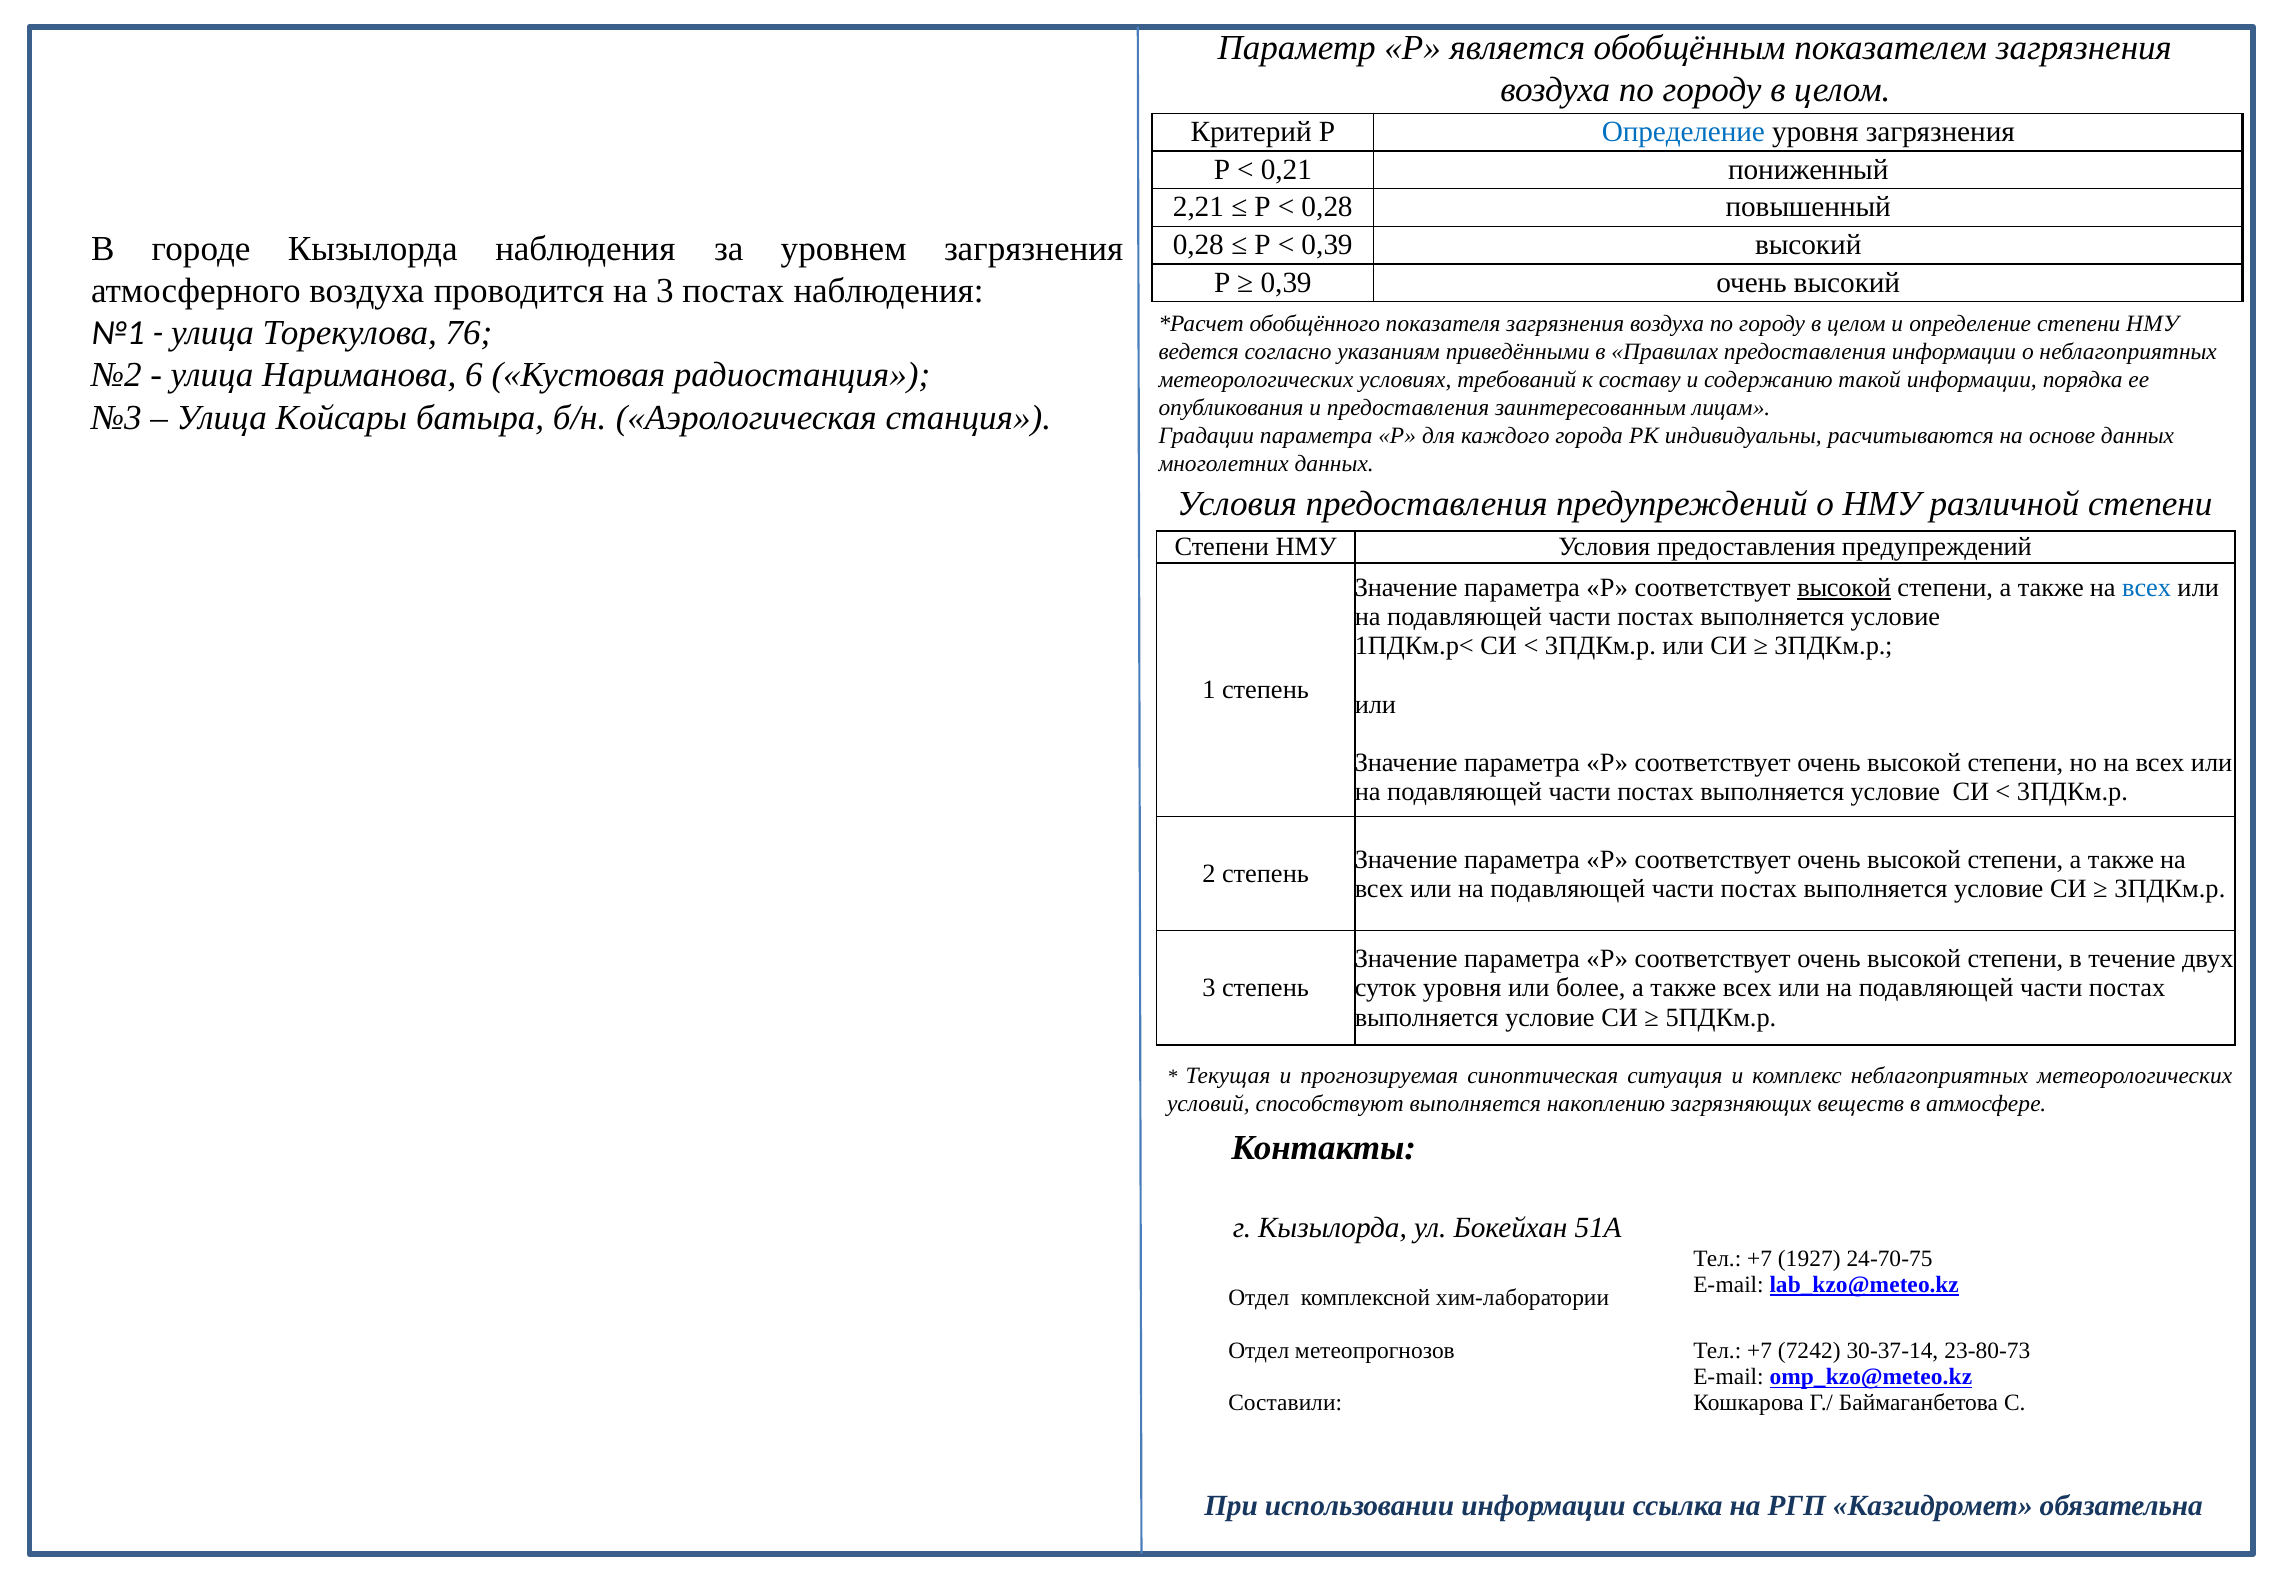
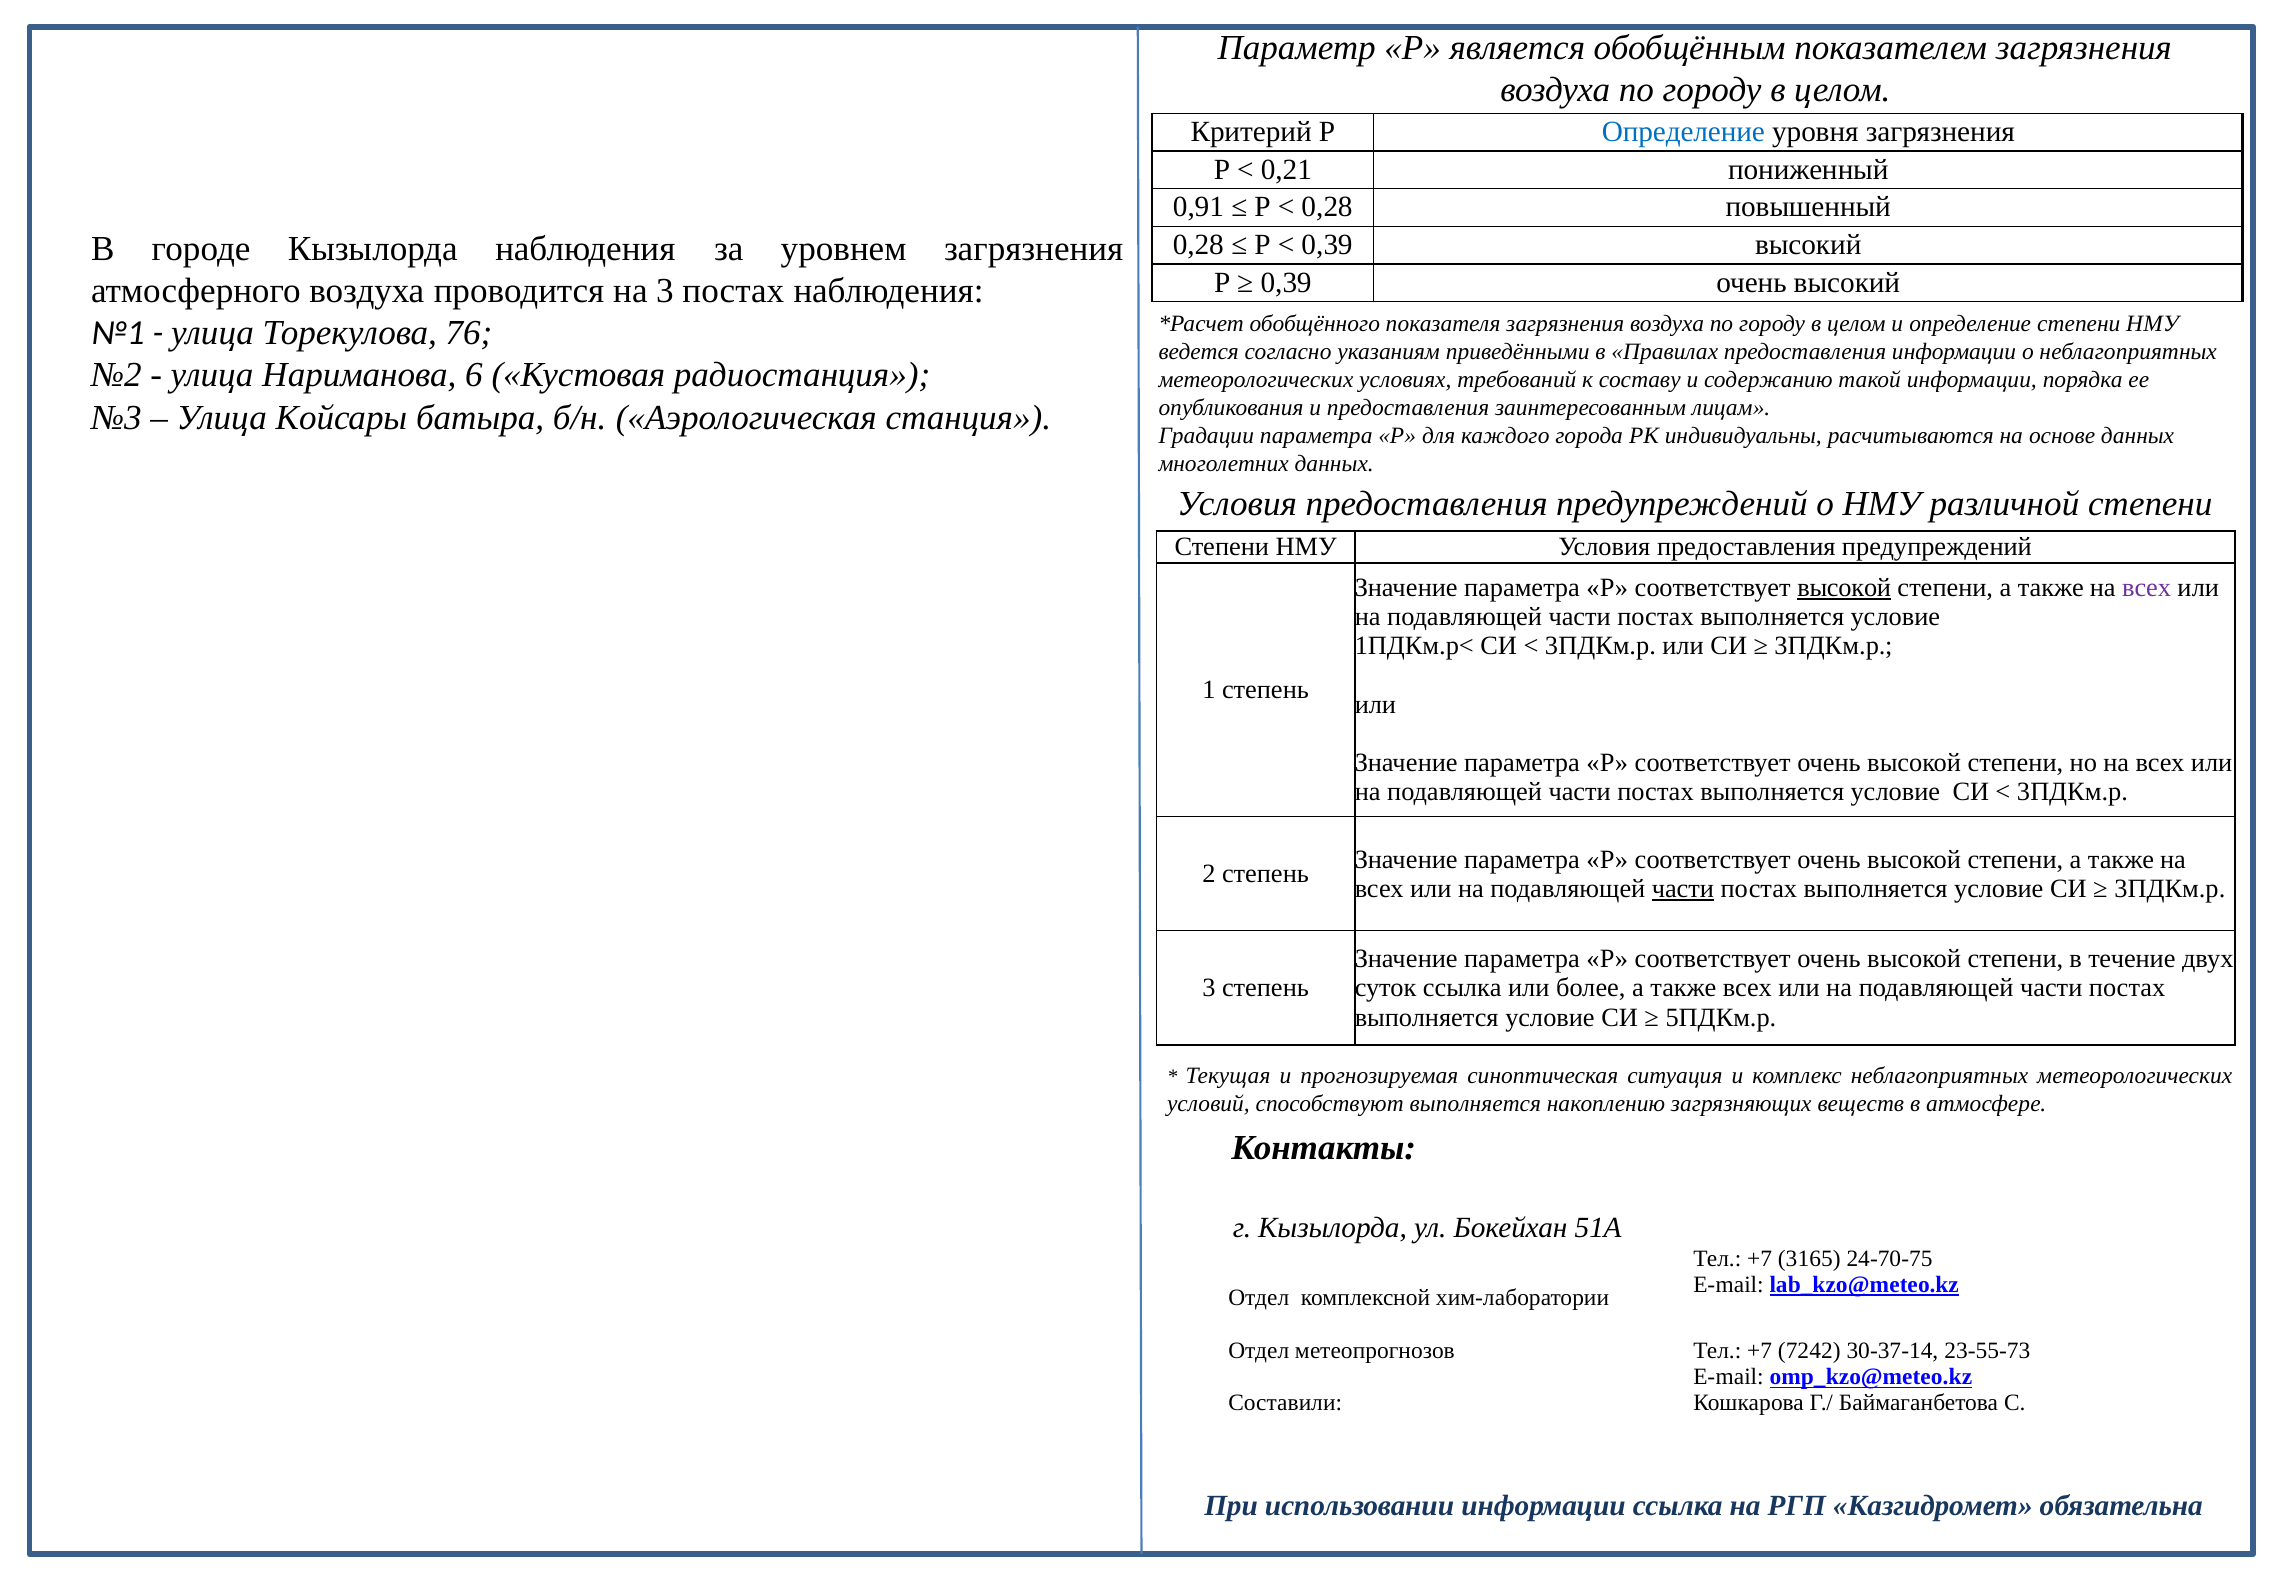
2,21: 2,21 -> 0,91
всех at (2147, 588) colour: blue -> purple
части at (1683, 888) underline: none -> present
суток уровня: уровня -> ссылка
1927: 1927 -> 3165
23-80-73: 23-80-73 -> 23-55-73
